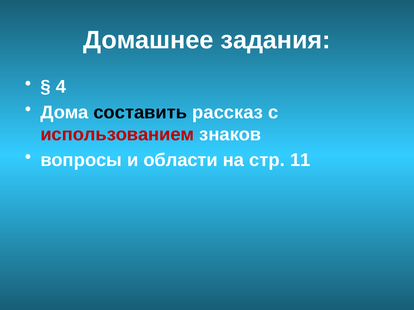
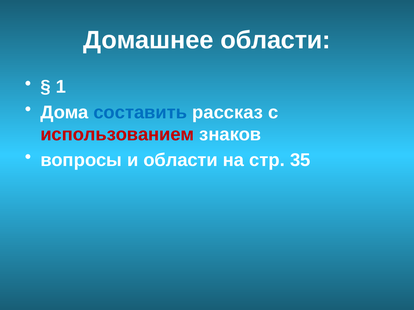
Домашнее задания: задания -> области
4: 4 -> 1
составить colour: black -> blue
11: 11 -> 35
